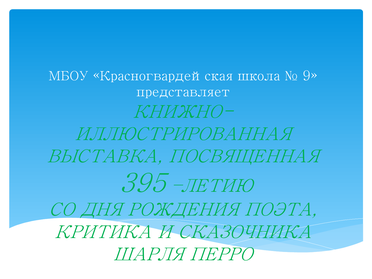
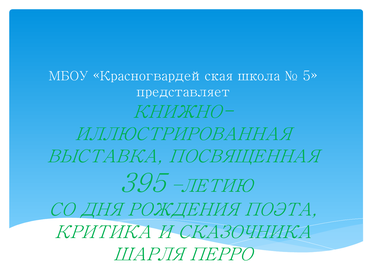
9: 9 -> 5
